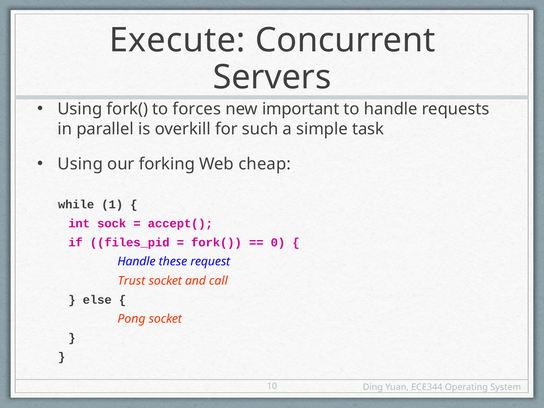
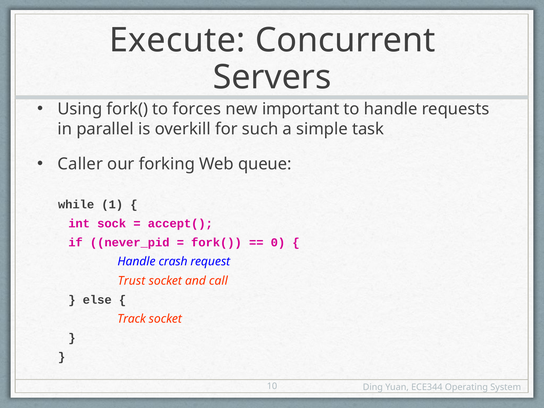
Using at (80, 164): Using -> Caller
cheap: cheap -> queue
files_pid: files_pid -> never_pid
these: these -> crash
Pong: Pong -> Track
